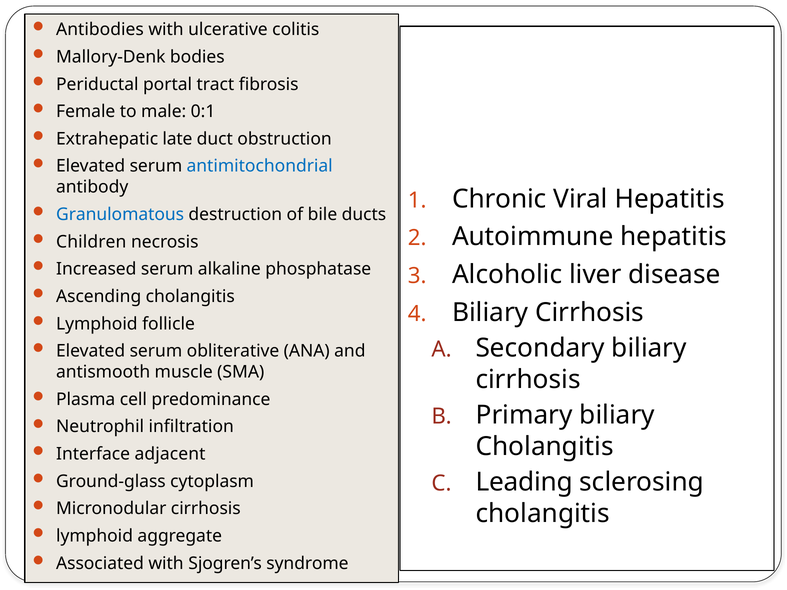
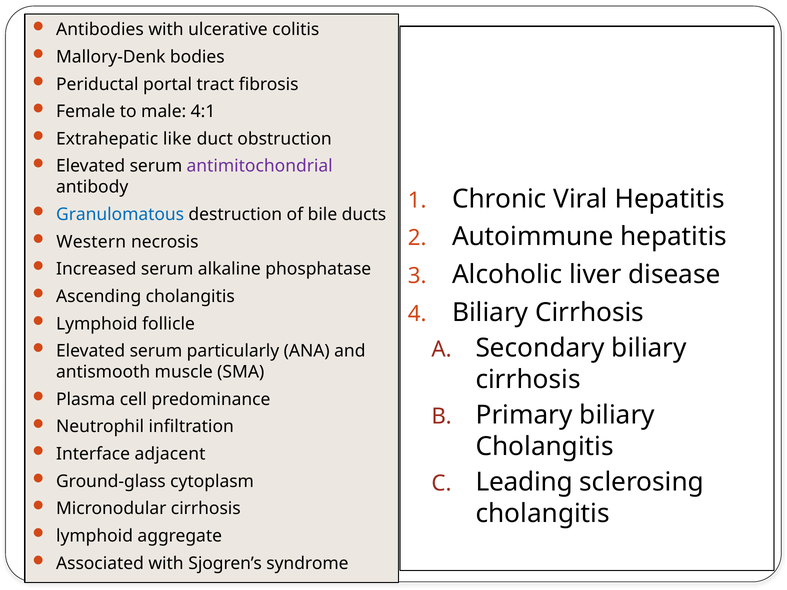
0:1: 0:1 -> 4:1
late: late -> like
antimitochondrial colour: blue -> purple
Children: Children -> Western
obliterative: obliterative -> particularly
